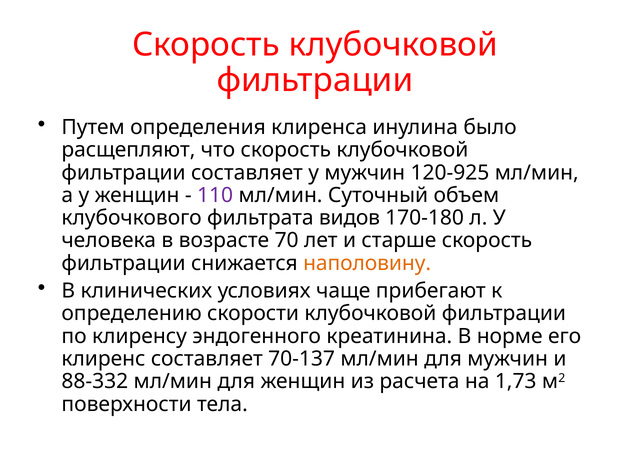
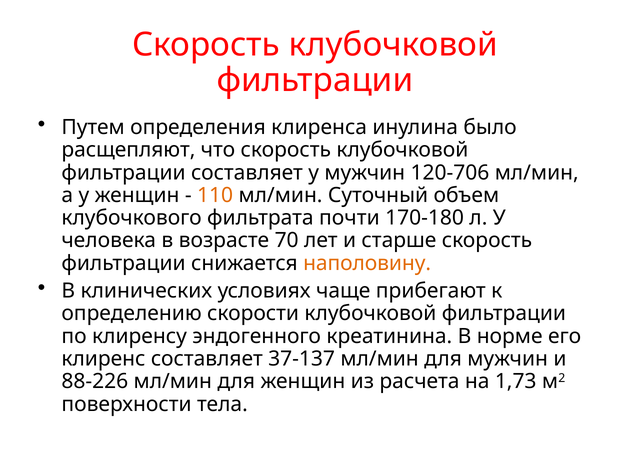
120-925: 120-925 -> 120-706
110 colour: purple -> orange
видов: видов -> почти
70-137: 70-137 -> 37-137
88-332: 88-332 -> 88-226
